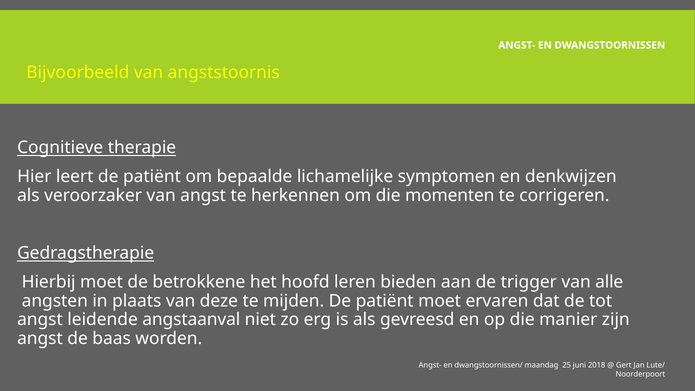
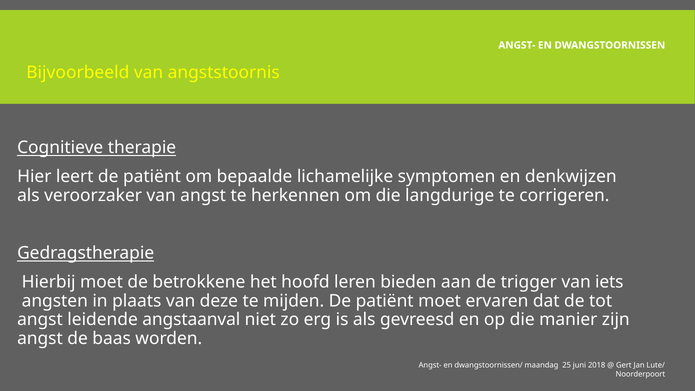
momenten: momenten -> langdurige
alle: alle -> iets
